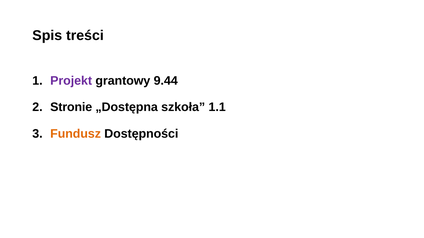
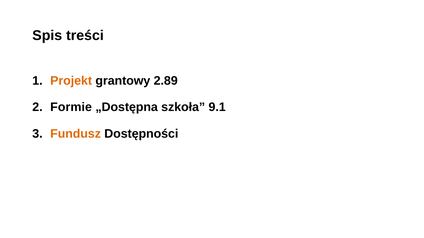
Projekt colour: purple -> orange
9.44: 9.44 -> 2.89
Stronie: Stronie -> Formie
1.1: 1.1 -> 9.1
